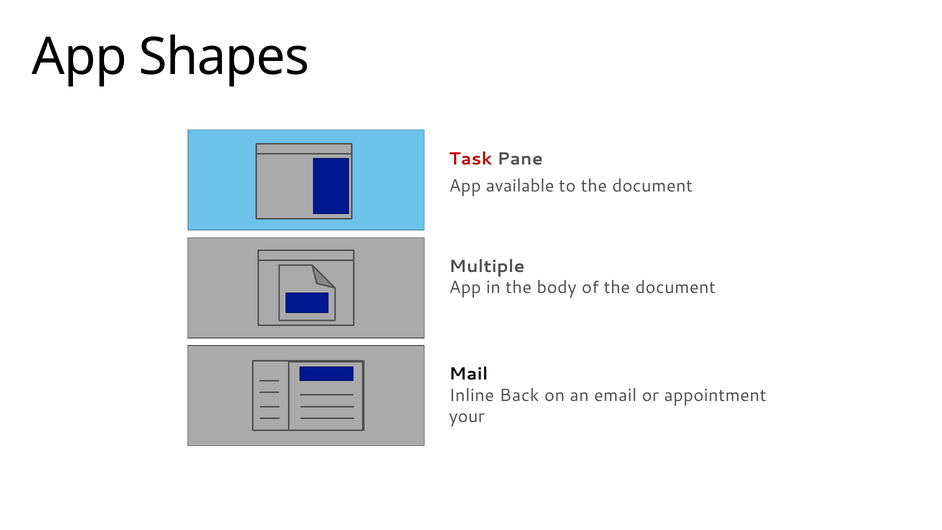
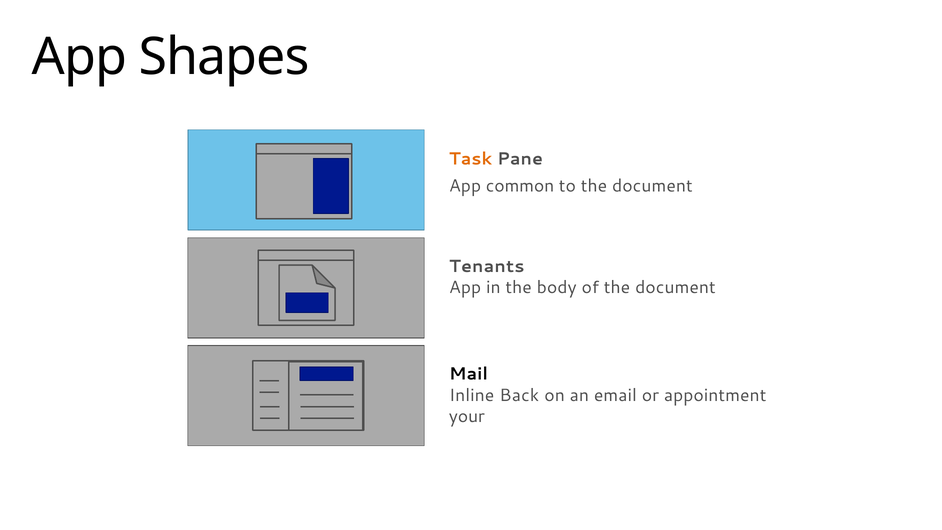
Task colour: red -> orange
available: available -> common
Multiple: Multiple -> Tenants
